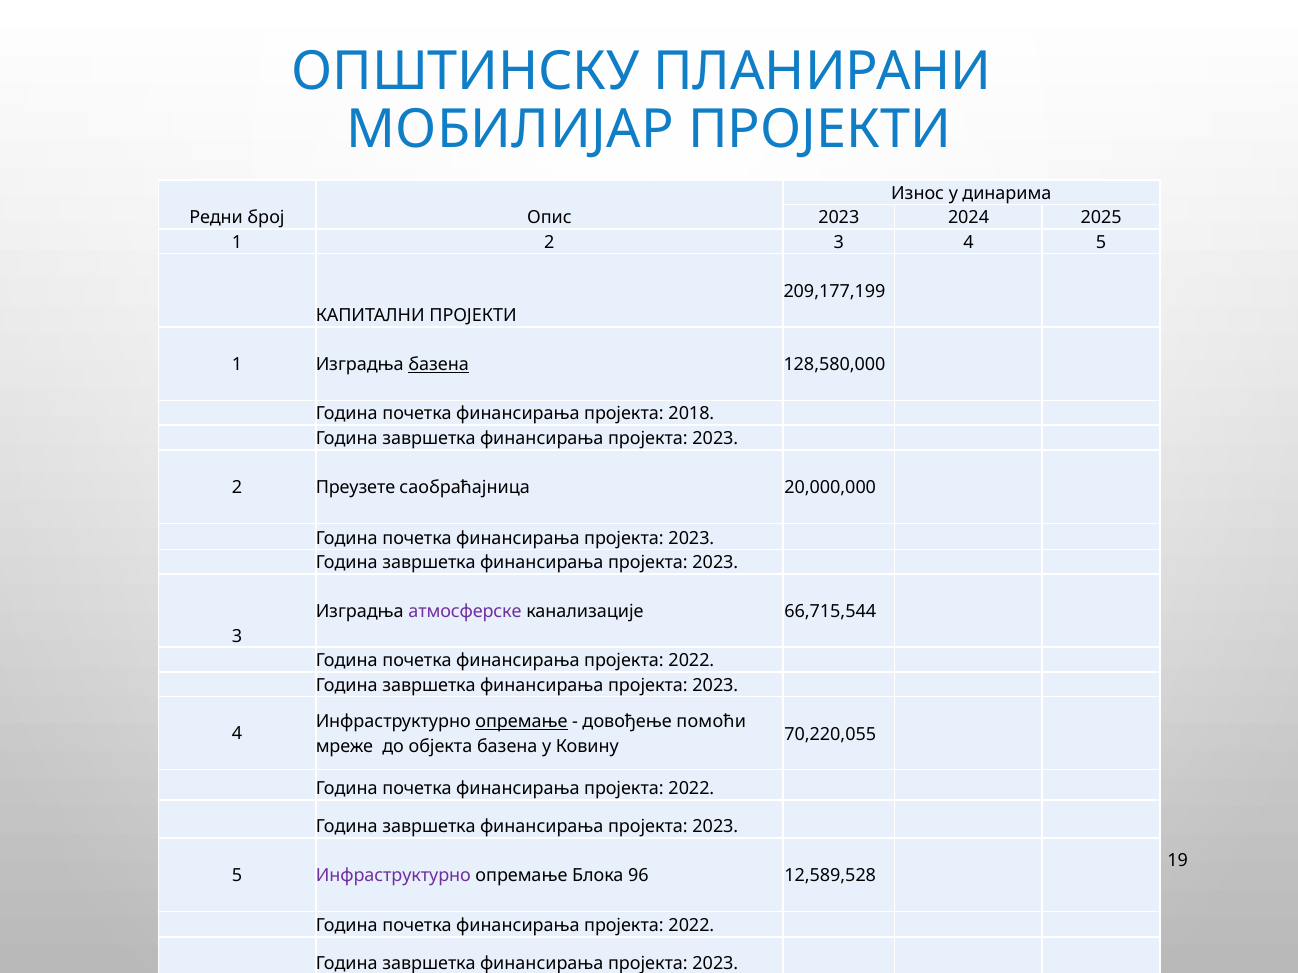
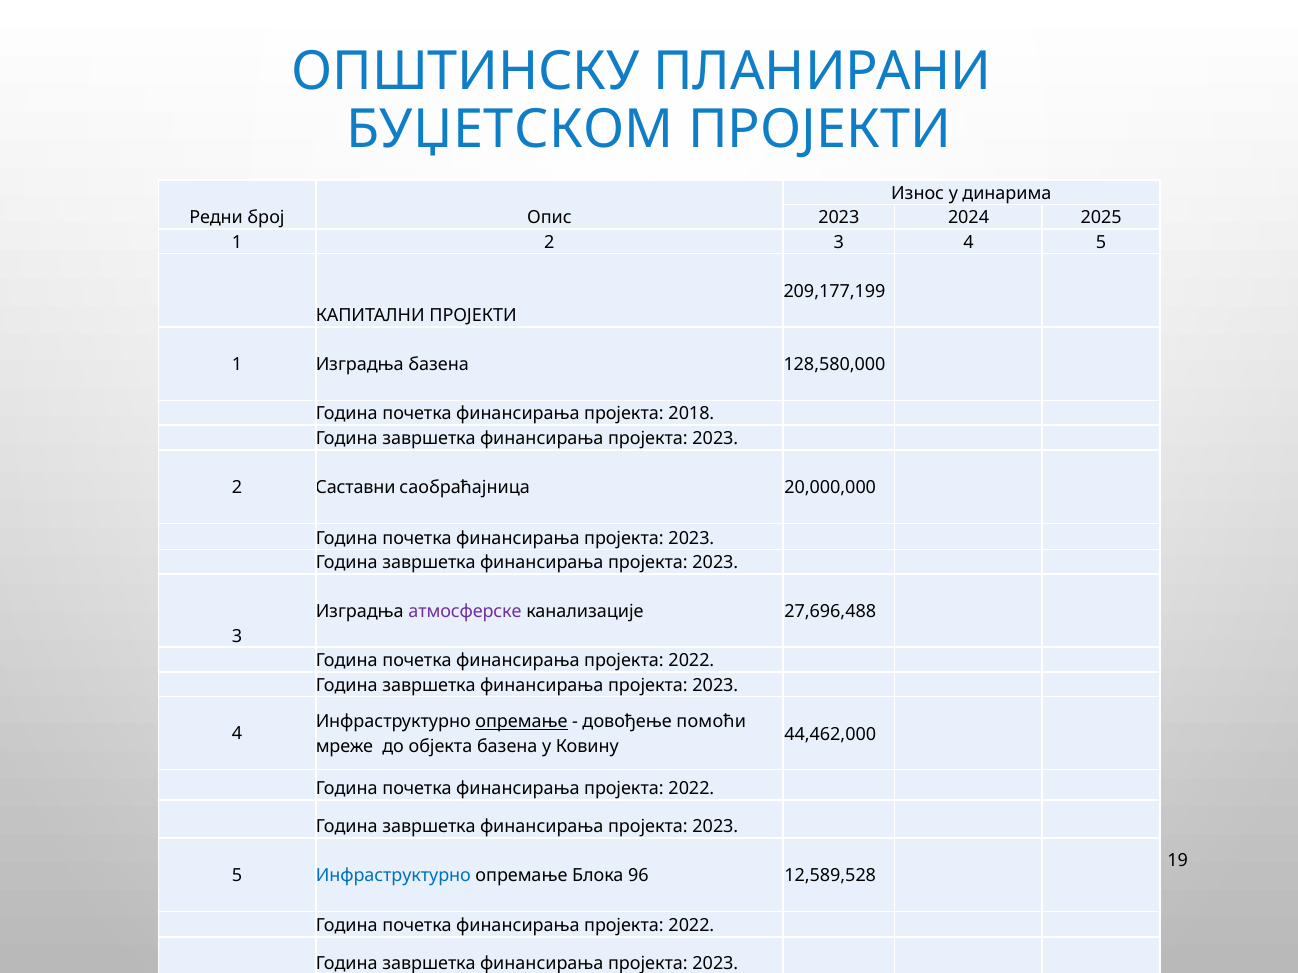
МОБИЛИЈАР: МОБИЛИЈАР -> БУЏЕТСКОМ
базена at (439, 365) underline: present -> none
Преузете: Преузете -> Саставни
66,715,544: 66,715,544 -> 27,696,488
70,220,055: 70,220,055 -> 44,462,000
Инфраструктурно at (393, 876) colour: purple -> blue
